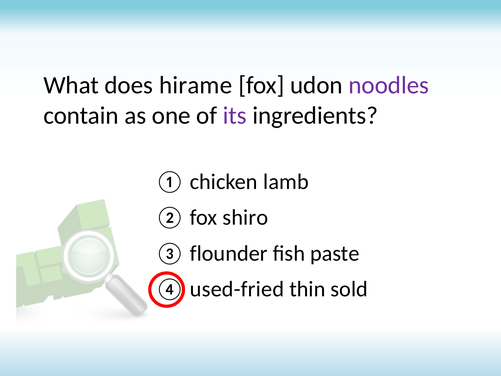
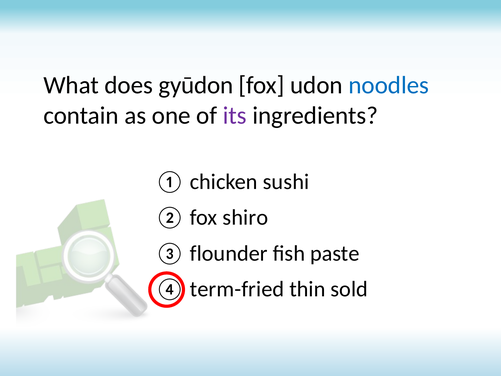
hirame: hirame -> gyūdon
noodles colour: purple -> blue
lamb: lamb -> sushi
used-fried: used-fried -> term-fried
